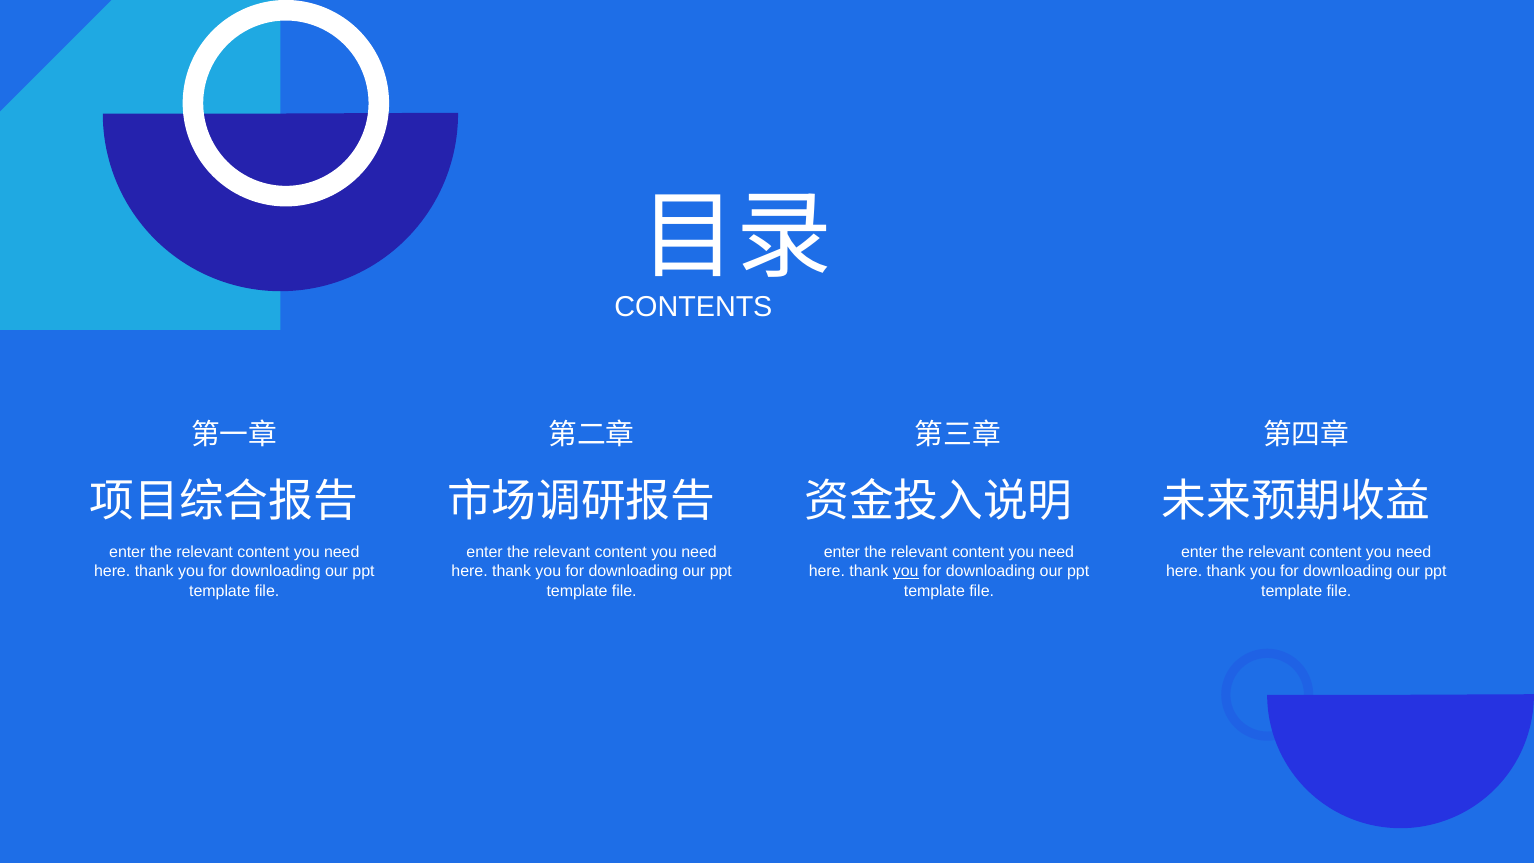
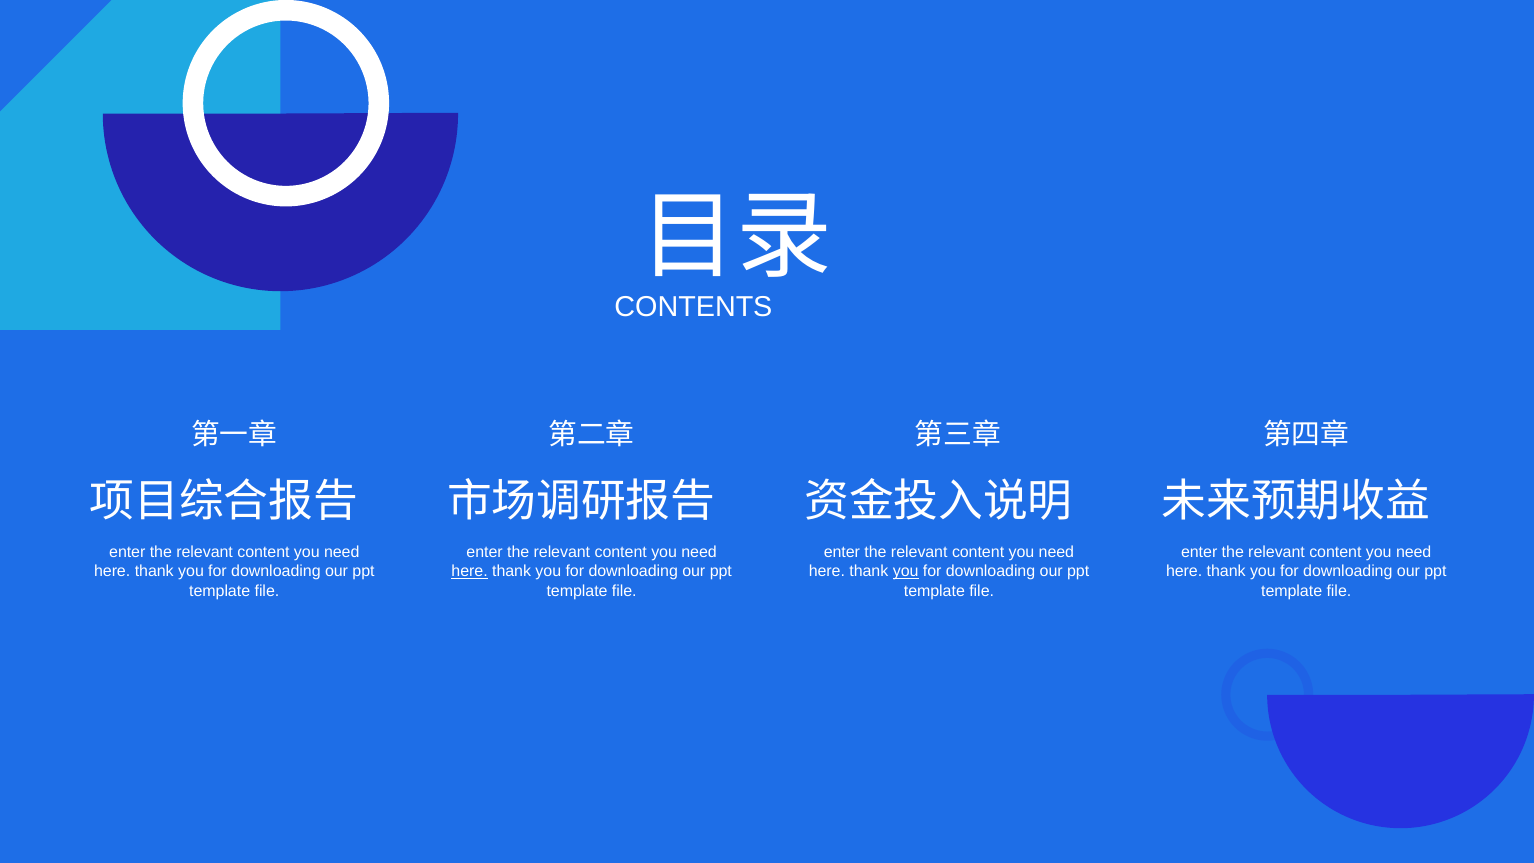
here at (470, 571) underline: none -> present
